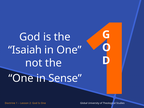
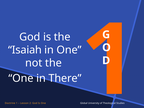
Sense: Sense -> There
